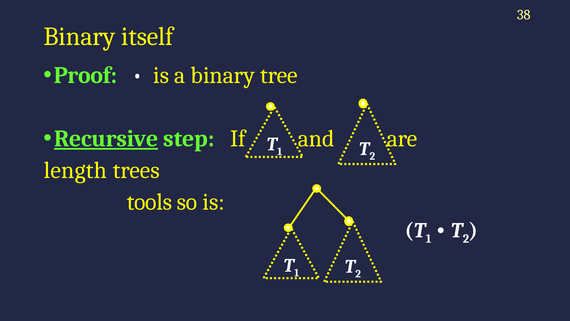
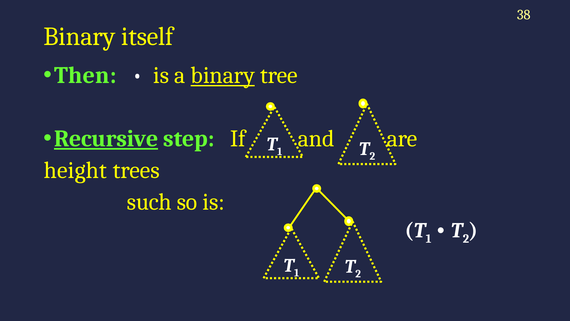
Proof: Proof -> Then
binary at (223, 75) underline: none -> present
length: length -> height
tools: tools -> such
